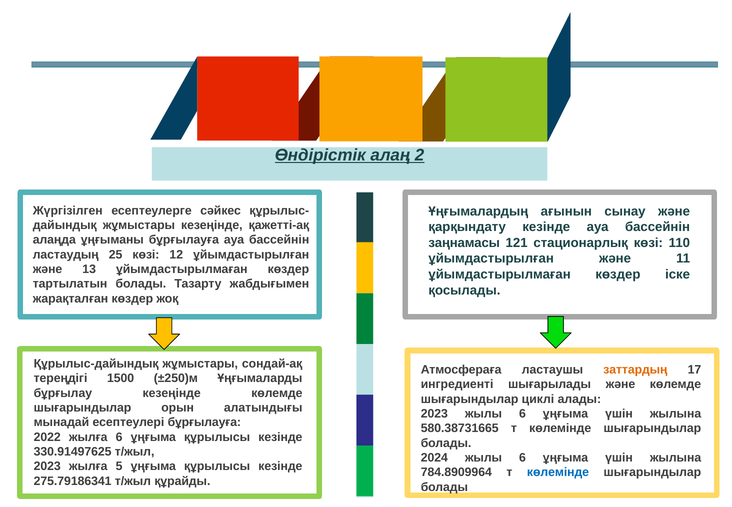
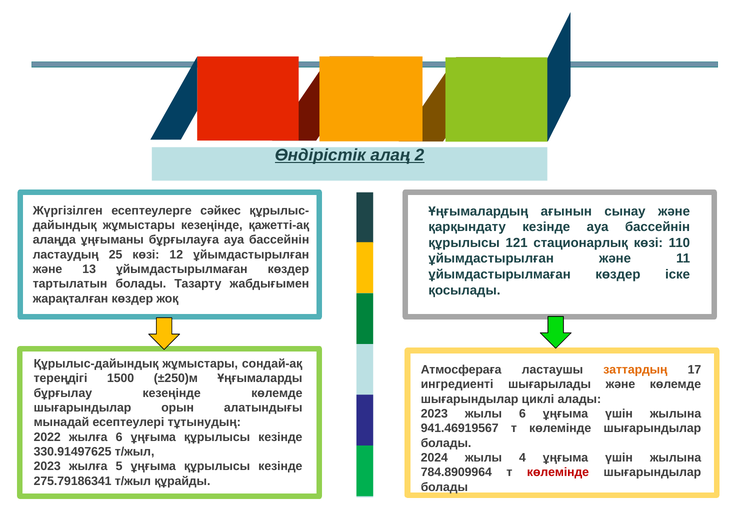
заңнамасы at (464, 243): заңнамасы -> құрылысы
есептеулері бұрғылауға: бұрғылауға -> тұтынудың
580.38731665: 580.38731665 -> 941.46919567
2024 жылы 6: 6 -> 4
көлемінде at (558, 472) colour: blue -> red
